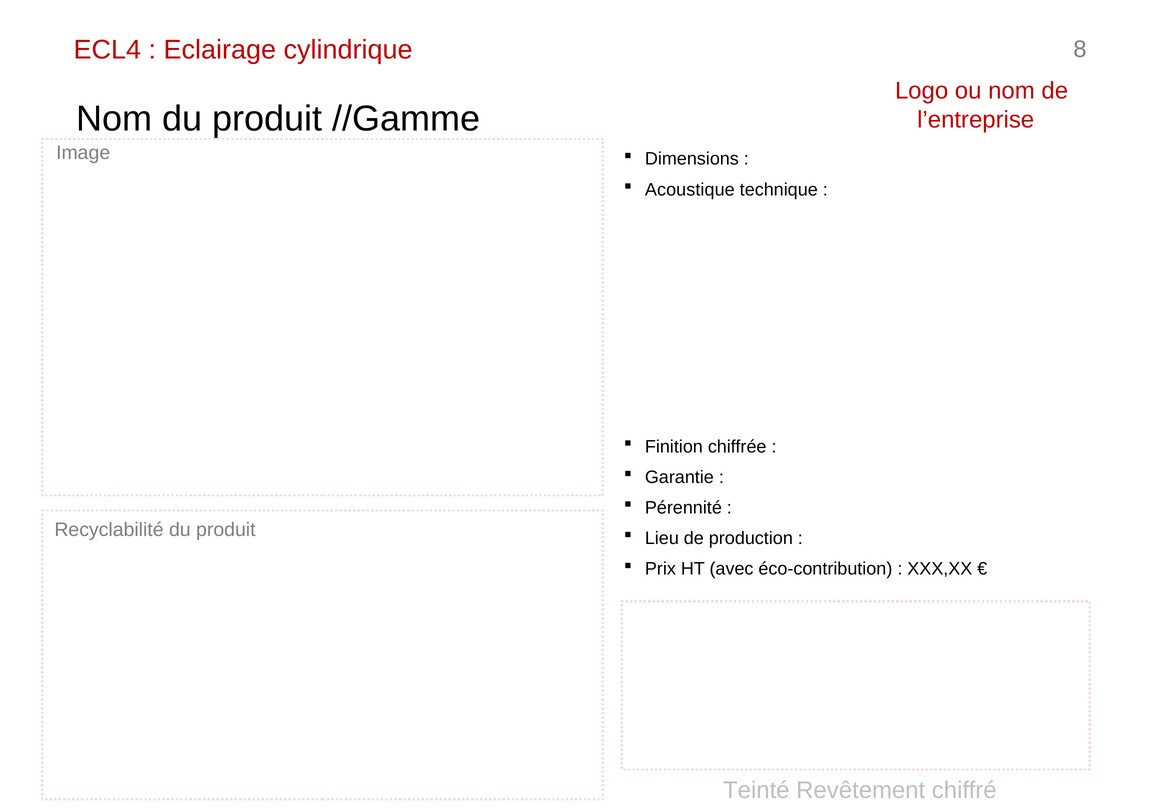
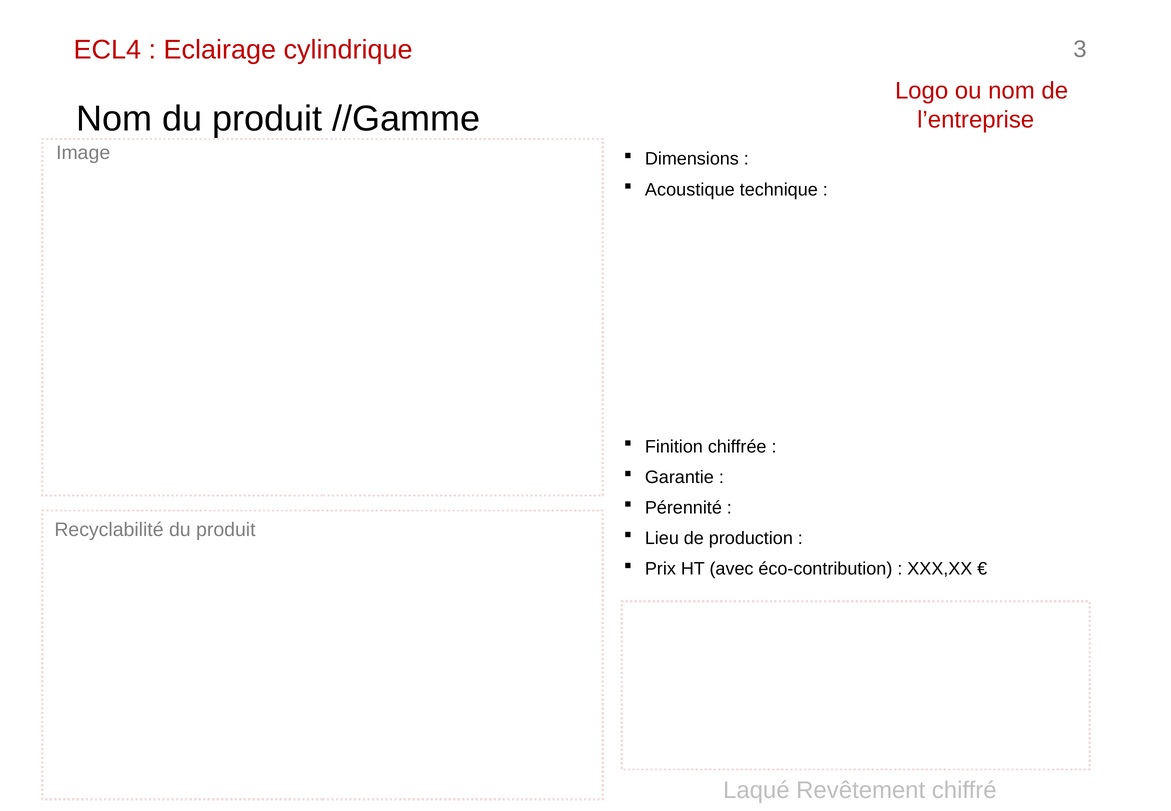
8: 8 -> 3
Teinté: Teinté -> Laqué
